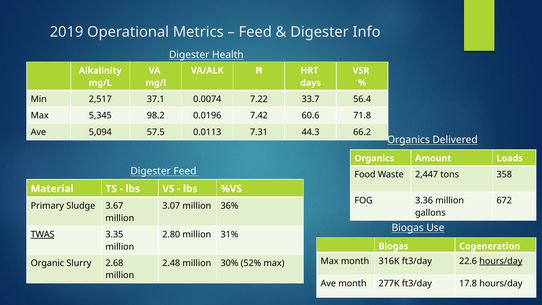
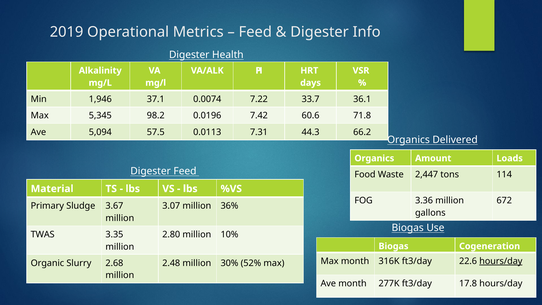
2,517: 2,517 -> 1,946
56.4: 56.4 -> 36.1
358: 358 -> 114
TWAS underline: present -> none
31%: 31% -> 10%
